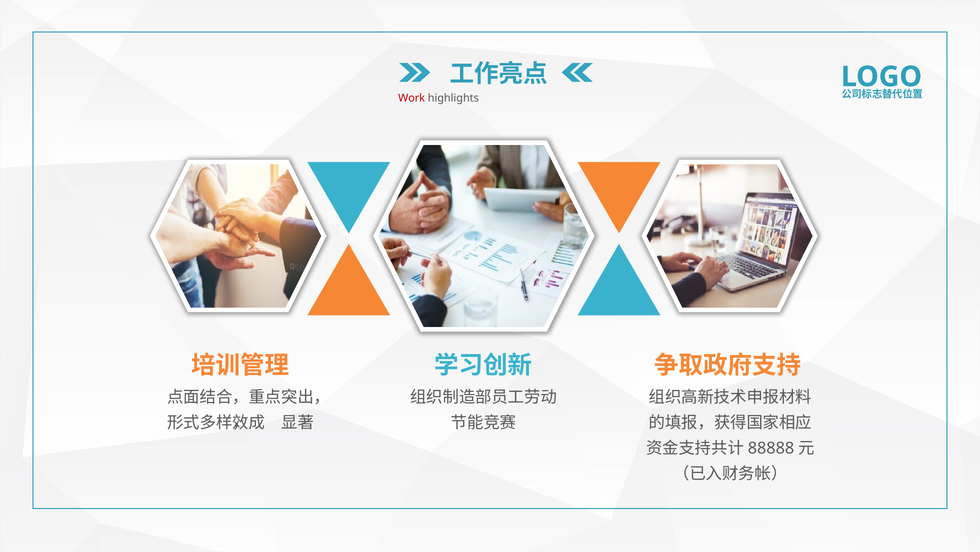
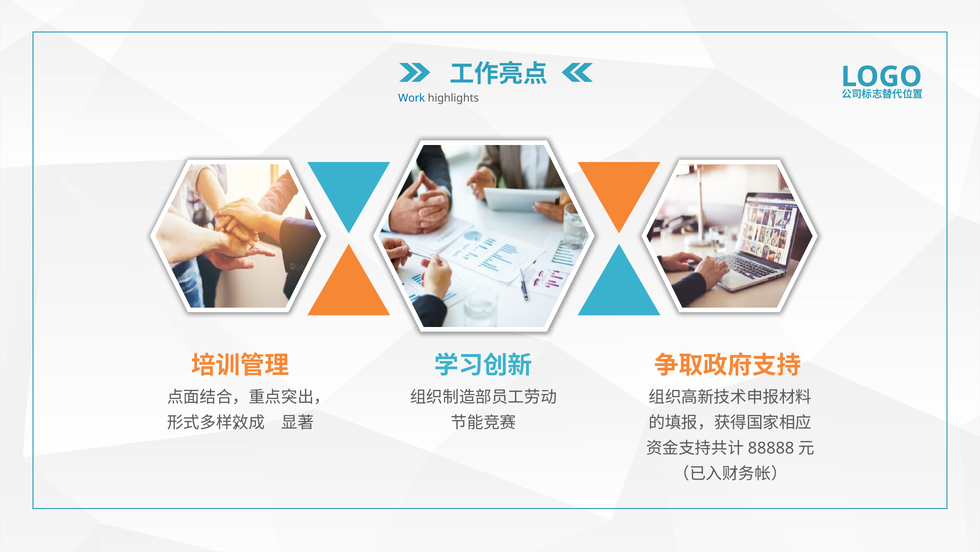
Work colour: red -> blue
